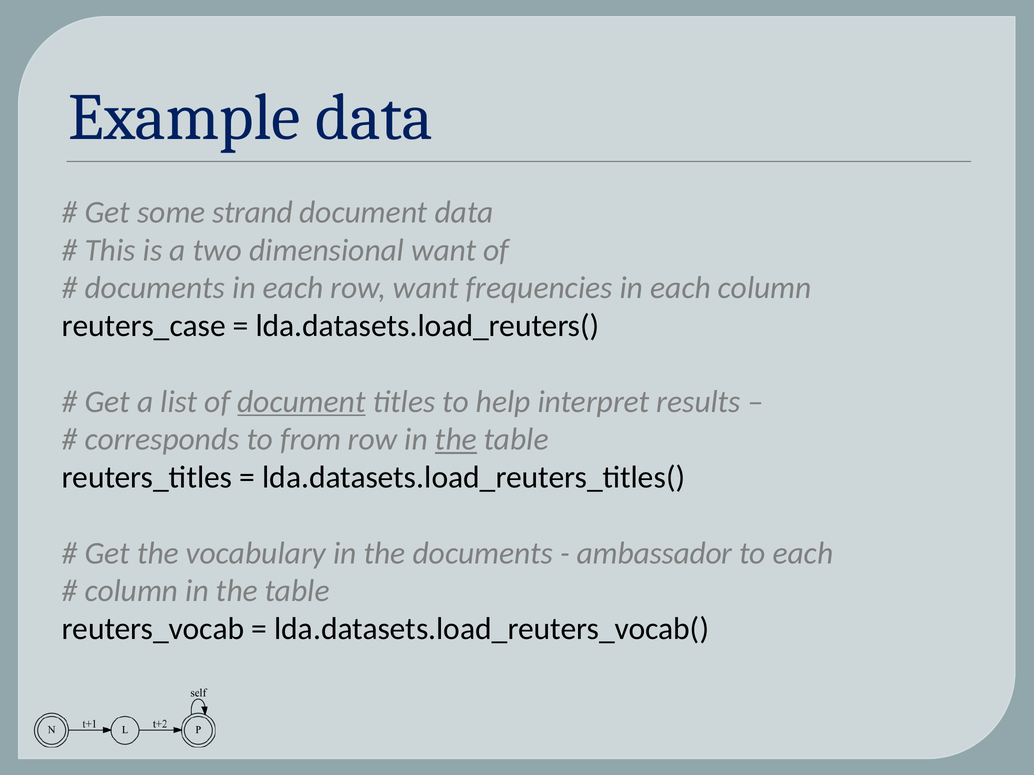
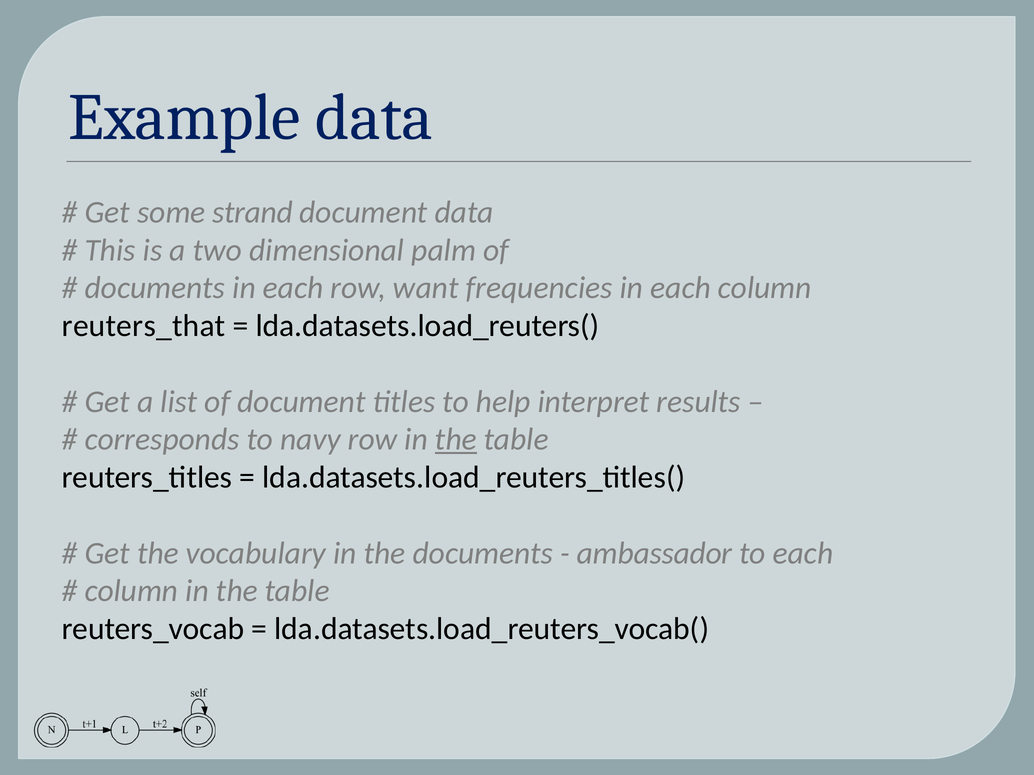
dimensional want: want -> palm
reuters_case: reuters_case -> reuters_that
document at (301, 402) underline: present -> none
from: from -> navy
